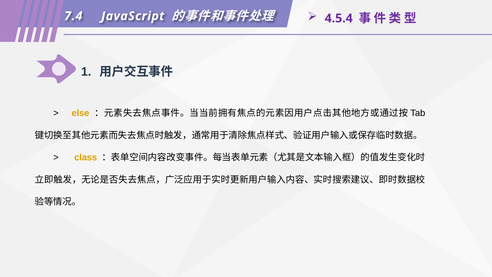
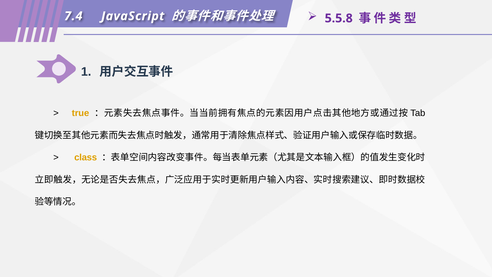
4.5.4: 4.5.4 -> 5.5.8
else: else -> true
